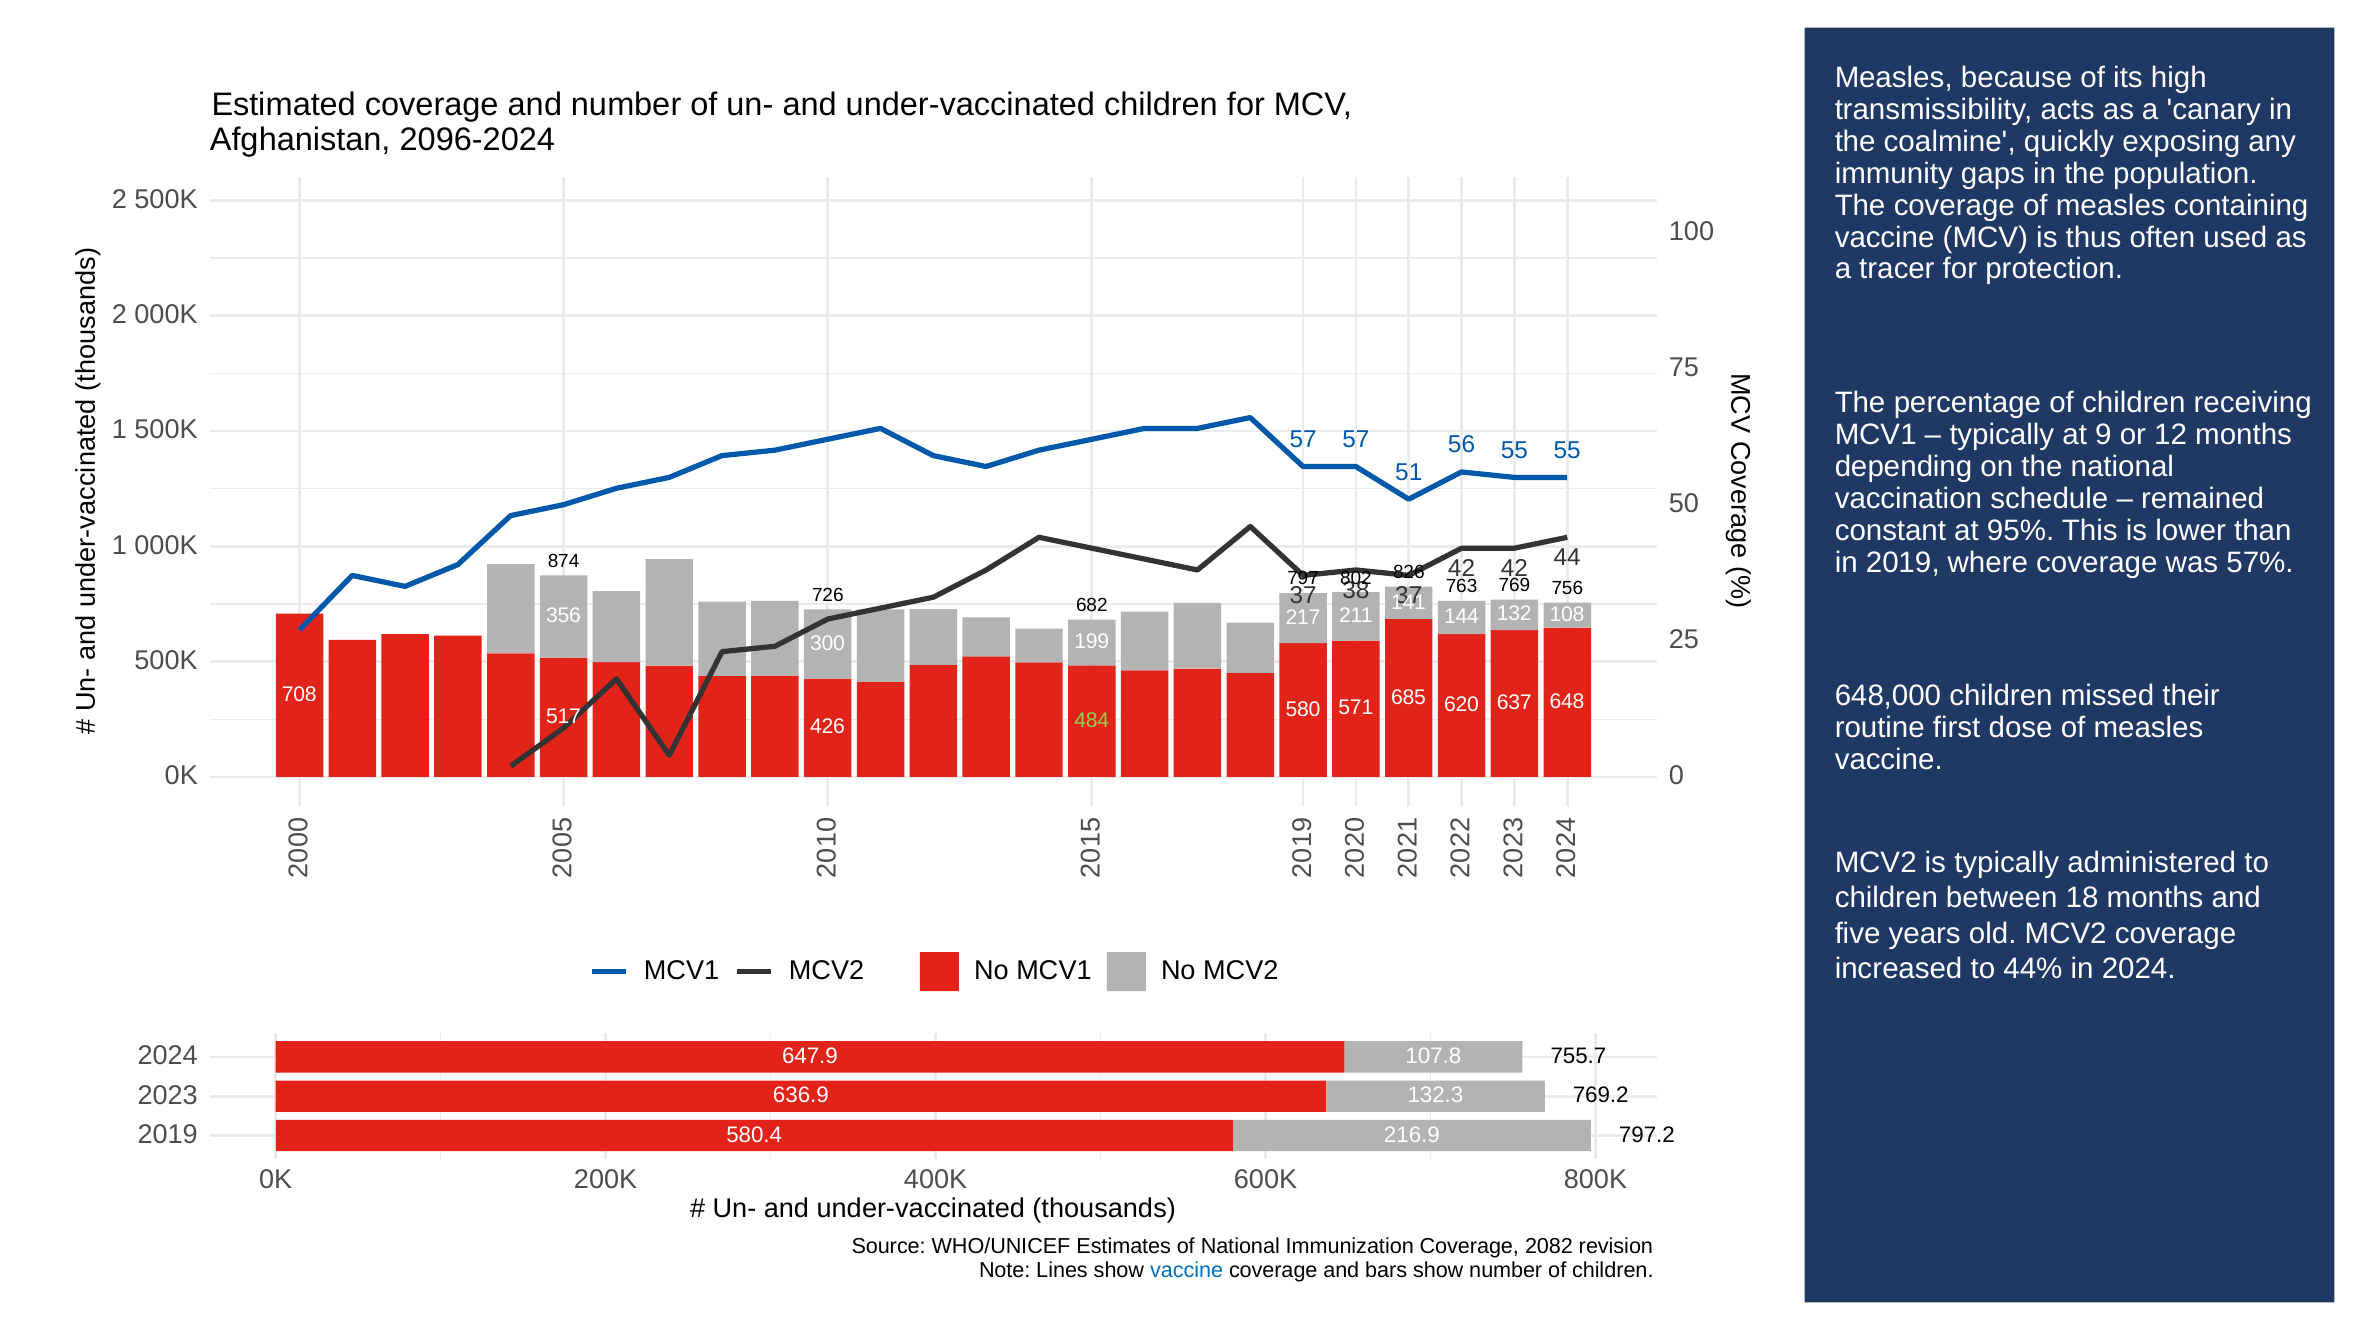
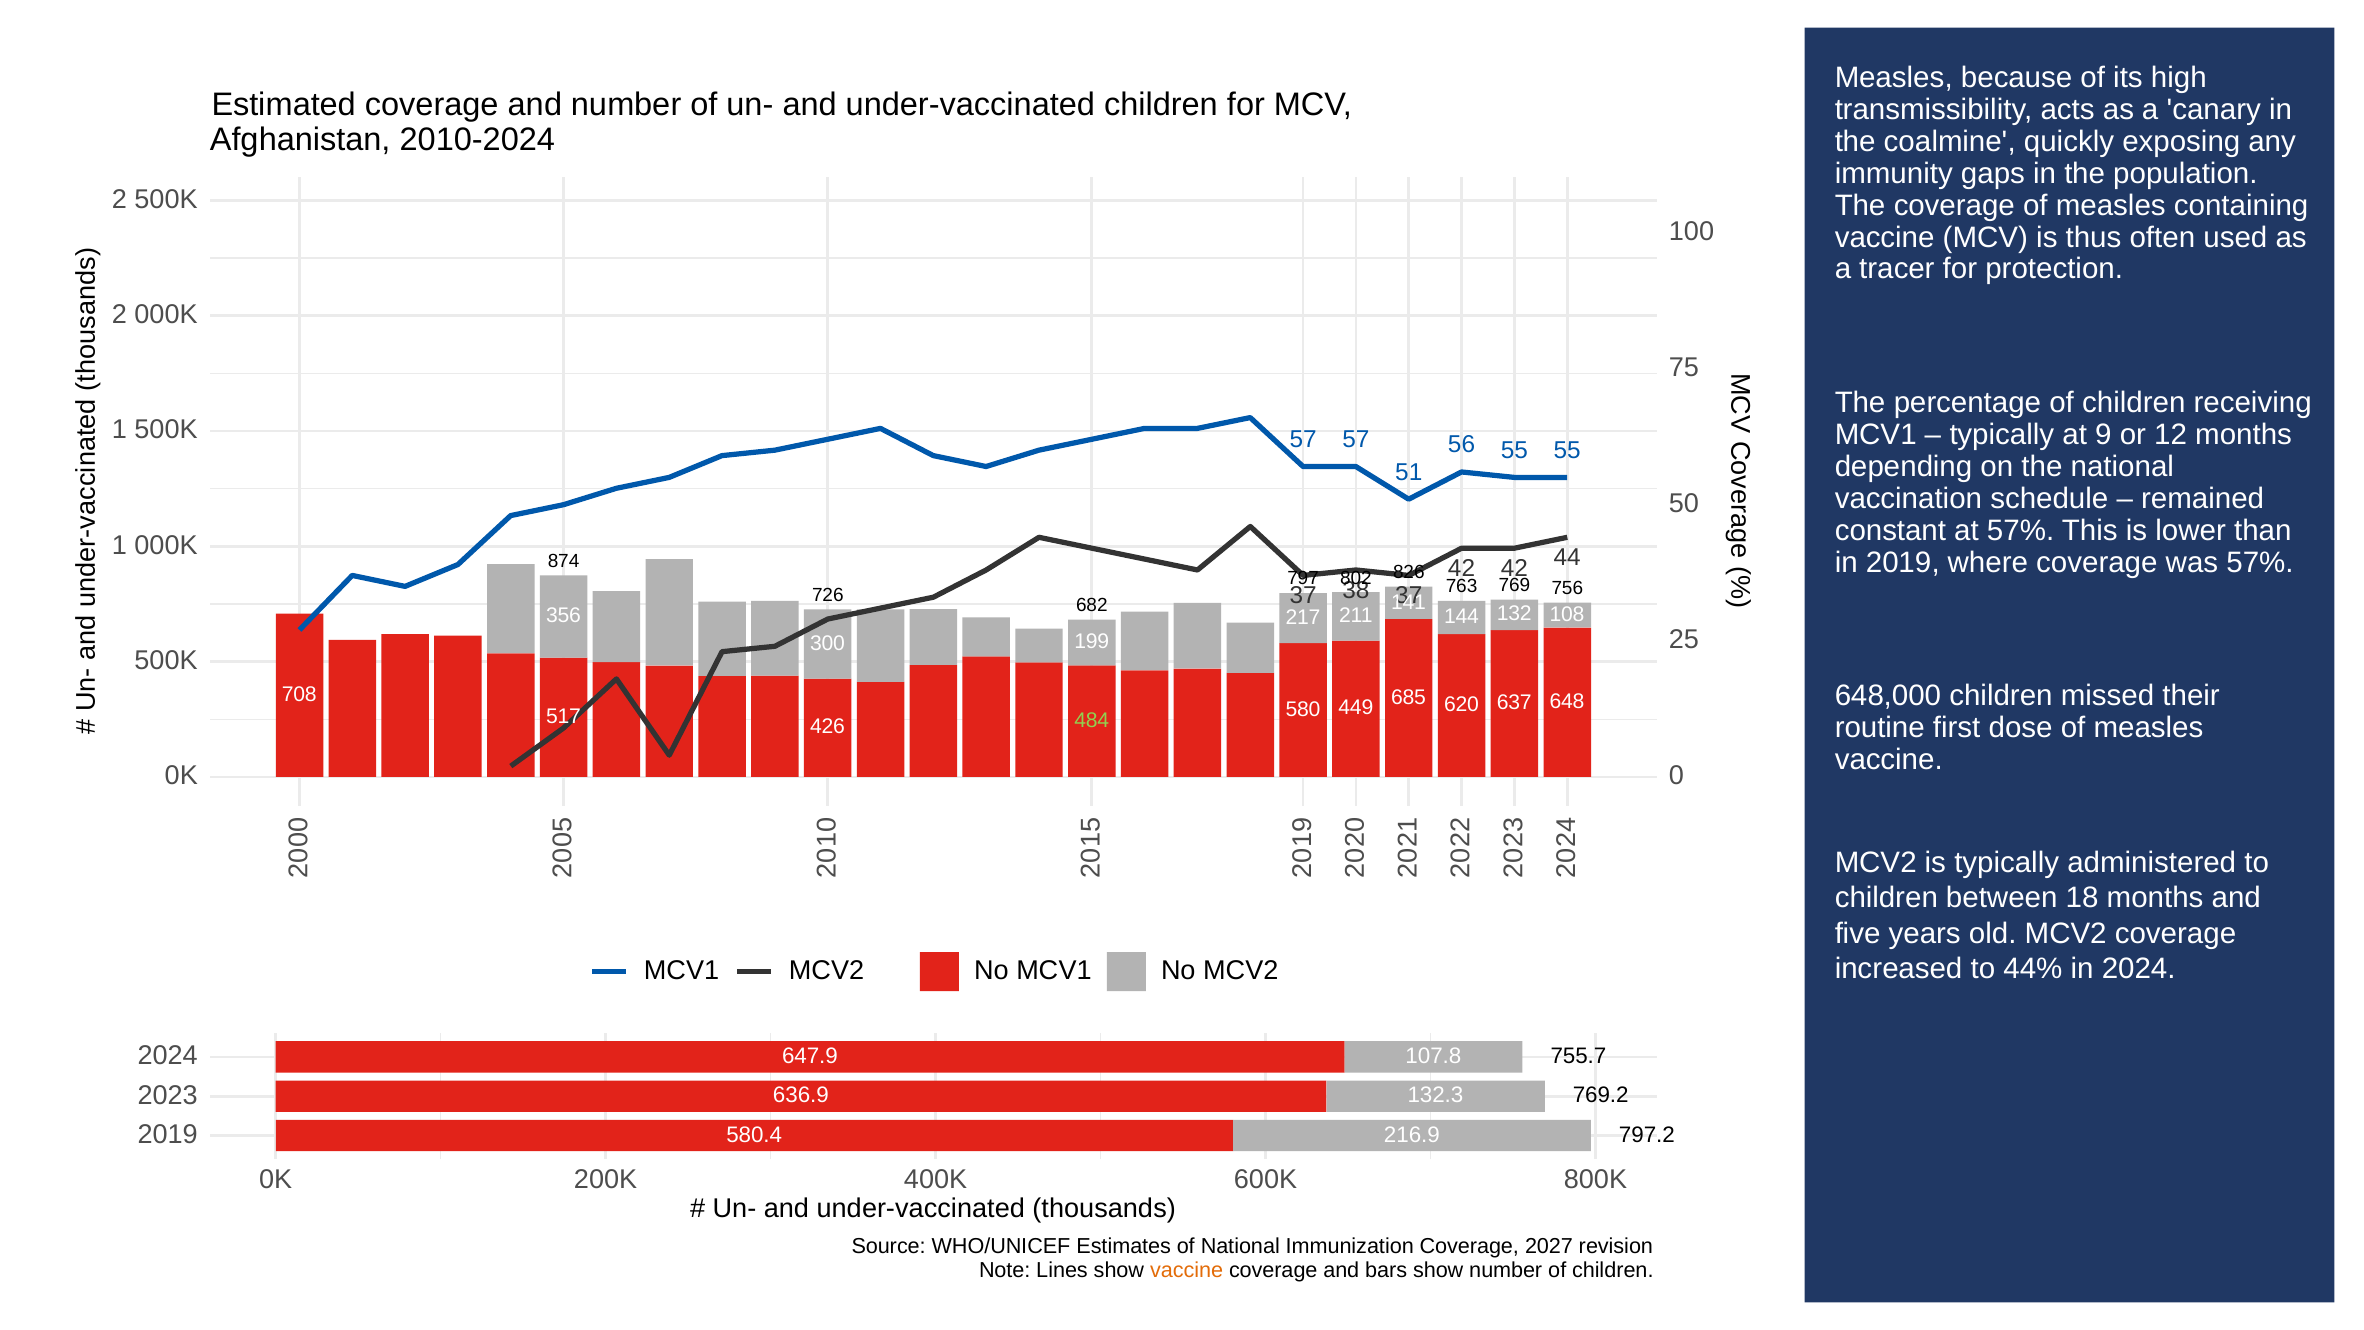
2096-2024: 2096-2024 -> 2010-2024
at 95%: 95% -> 57%
571: 571 -> 449
2082: 2082 -> 2027
vaccine at (1187, 1270) colour: blue -> orange
